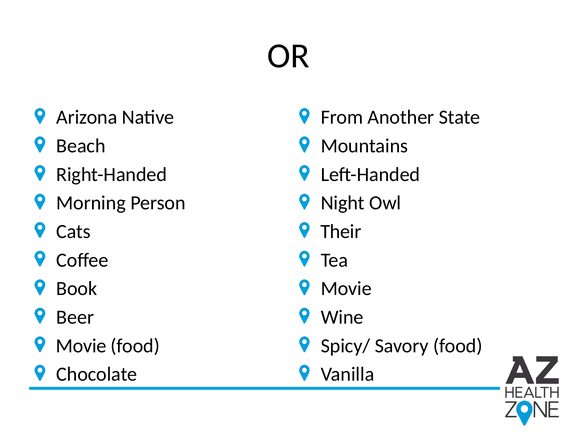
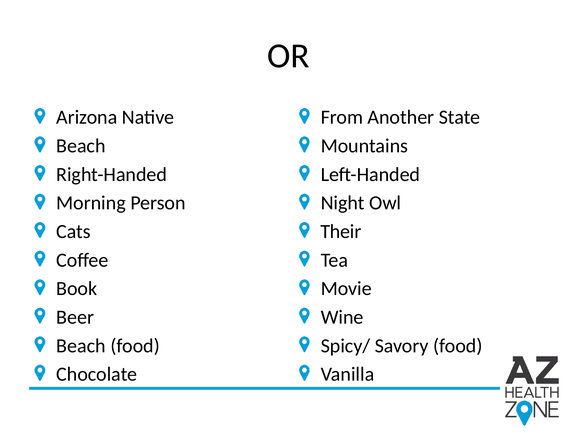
Movie at (81, 346): Movie -> Beach
